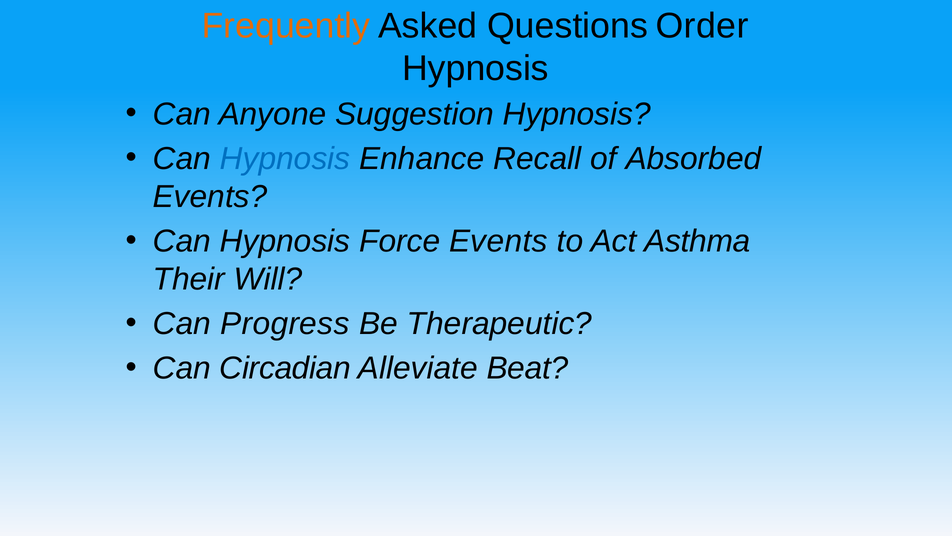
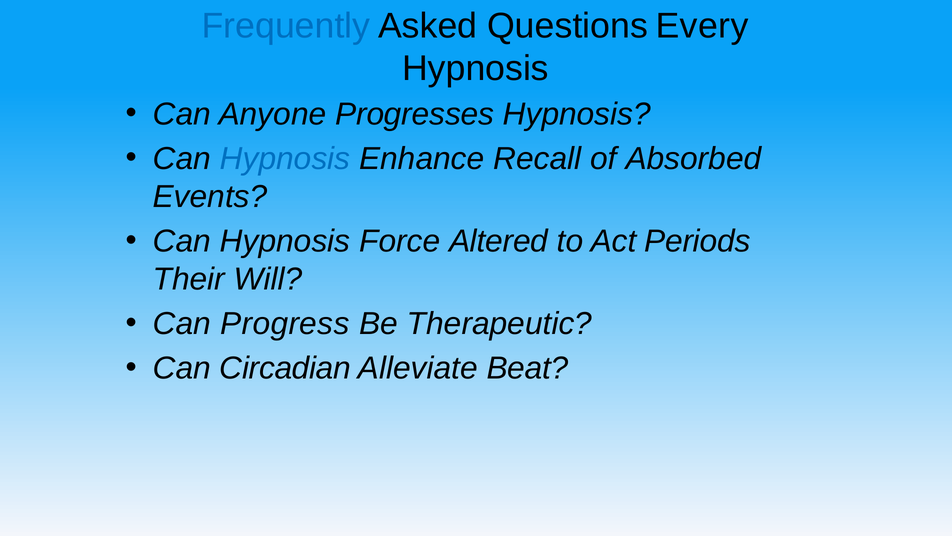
Frequently colour: orange -> blue
Order: Order -> Every
Suggestion: Suggestion -> Progresses
Force Events: Events -> Altered
Asthma: Asthma -> Periods
